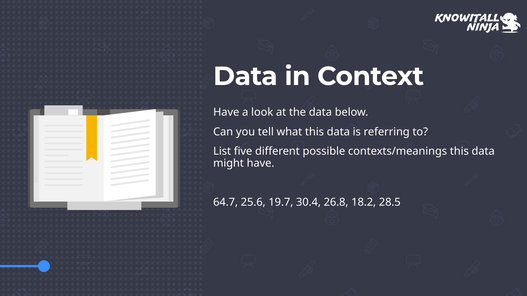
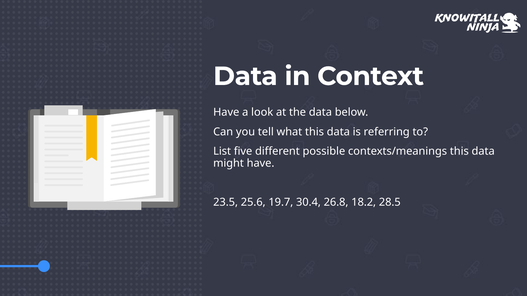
64.7: 64.7 -> 23.5
